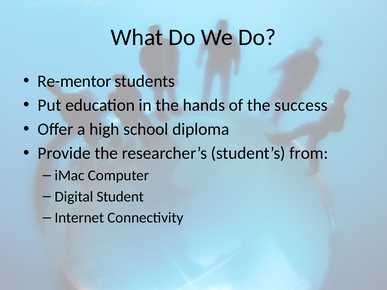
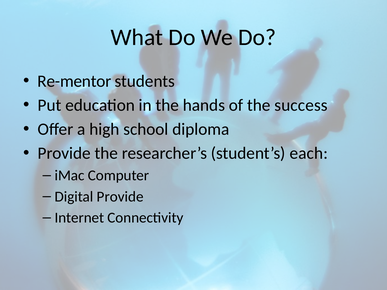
from: from -> each
Digital Student: Student -> Provide
